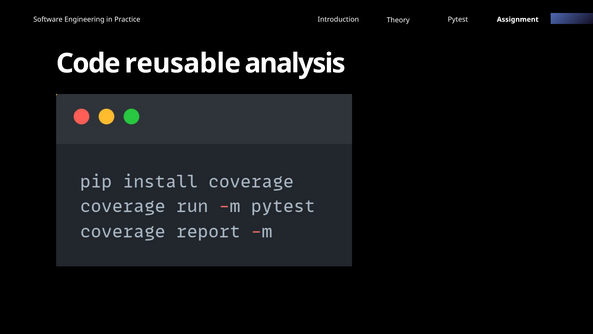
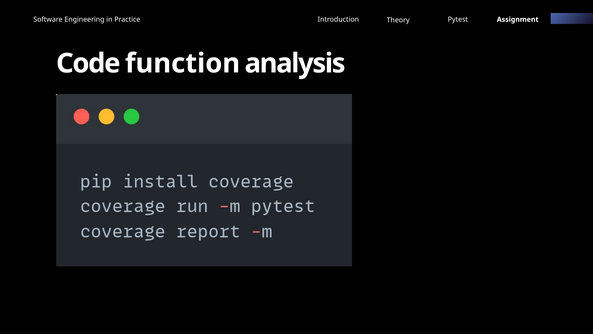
reusable: reusable -> function
